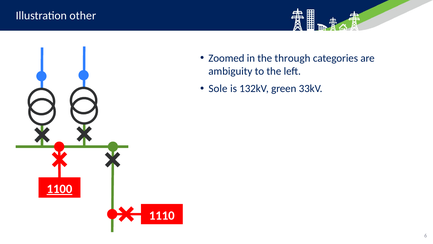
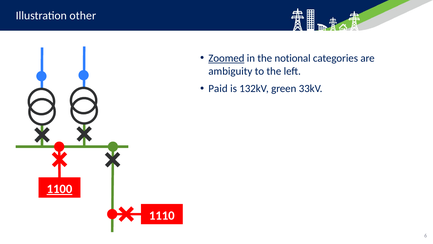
Zoomed underline: none -> present
through: through -> notional
Sole: Sole -> Paid
